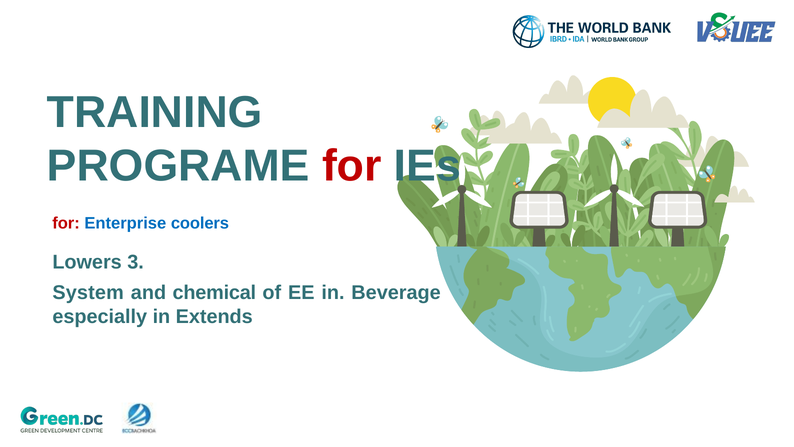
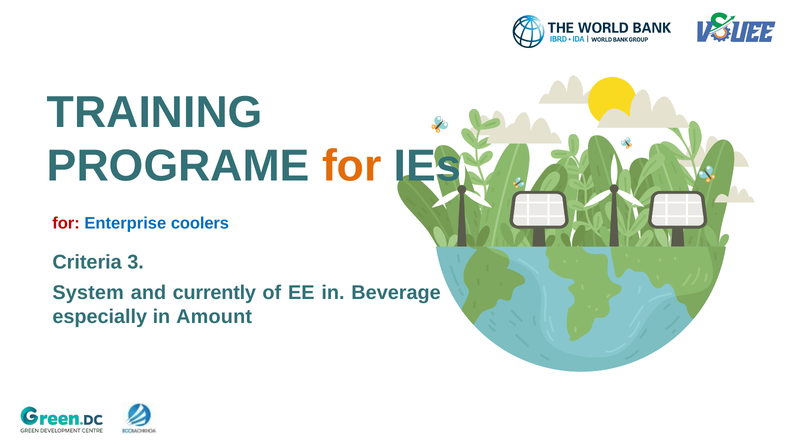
for at (352, 166) colour: red -> orange
Lowers: Lowers -> Criteria
chemical: chemical -> currently
Extends: Extends -> Amount
